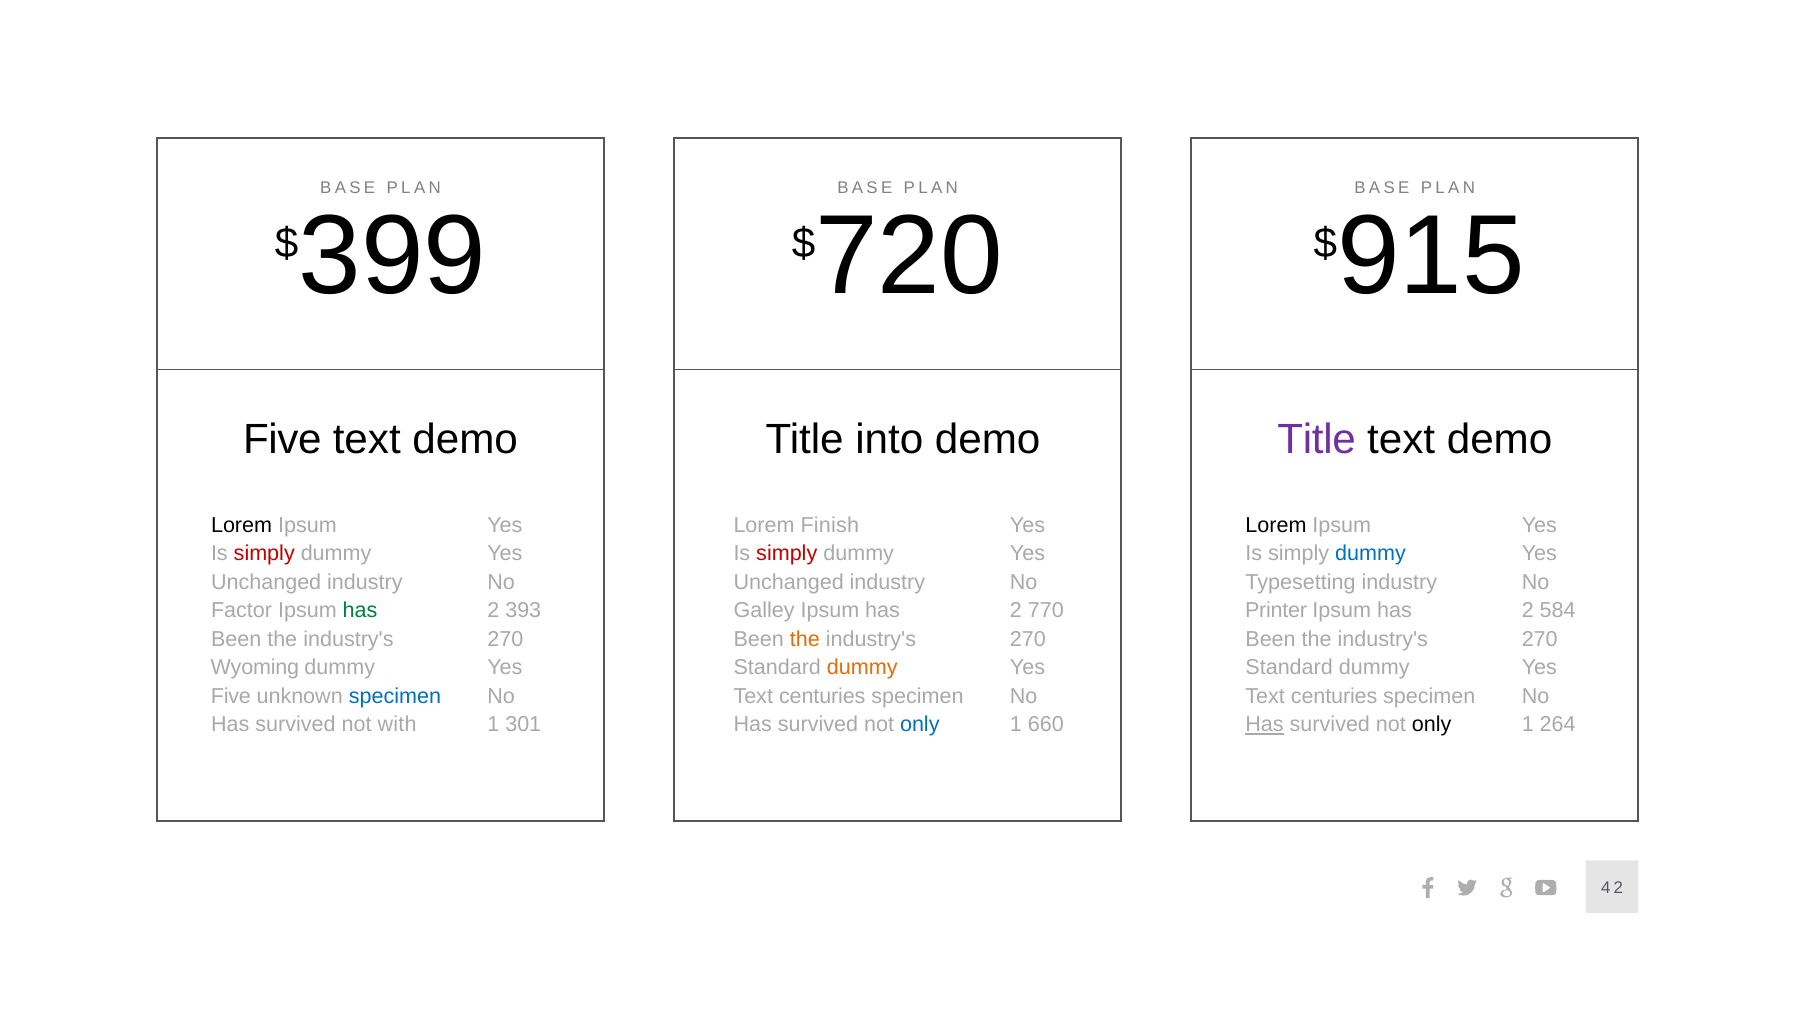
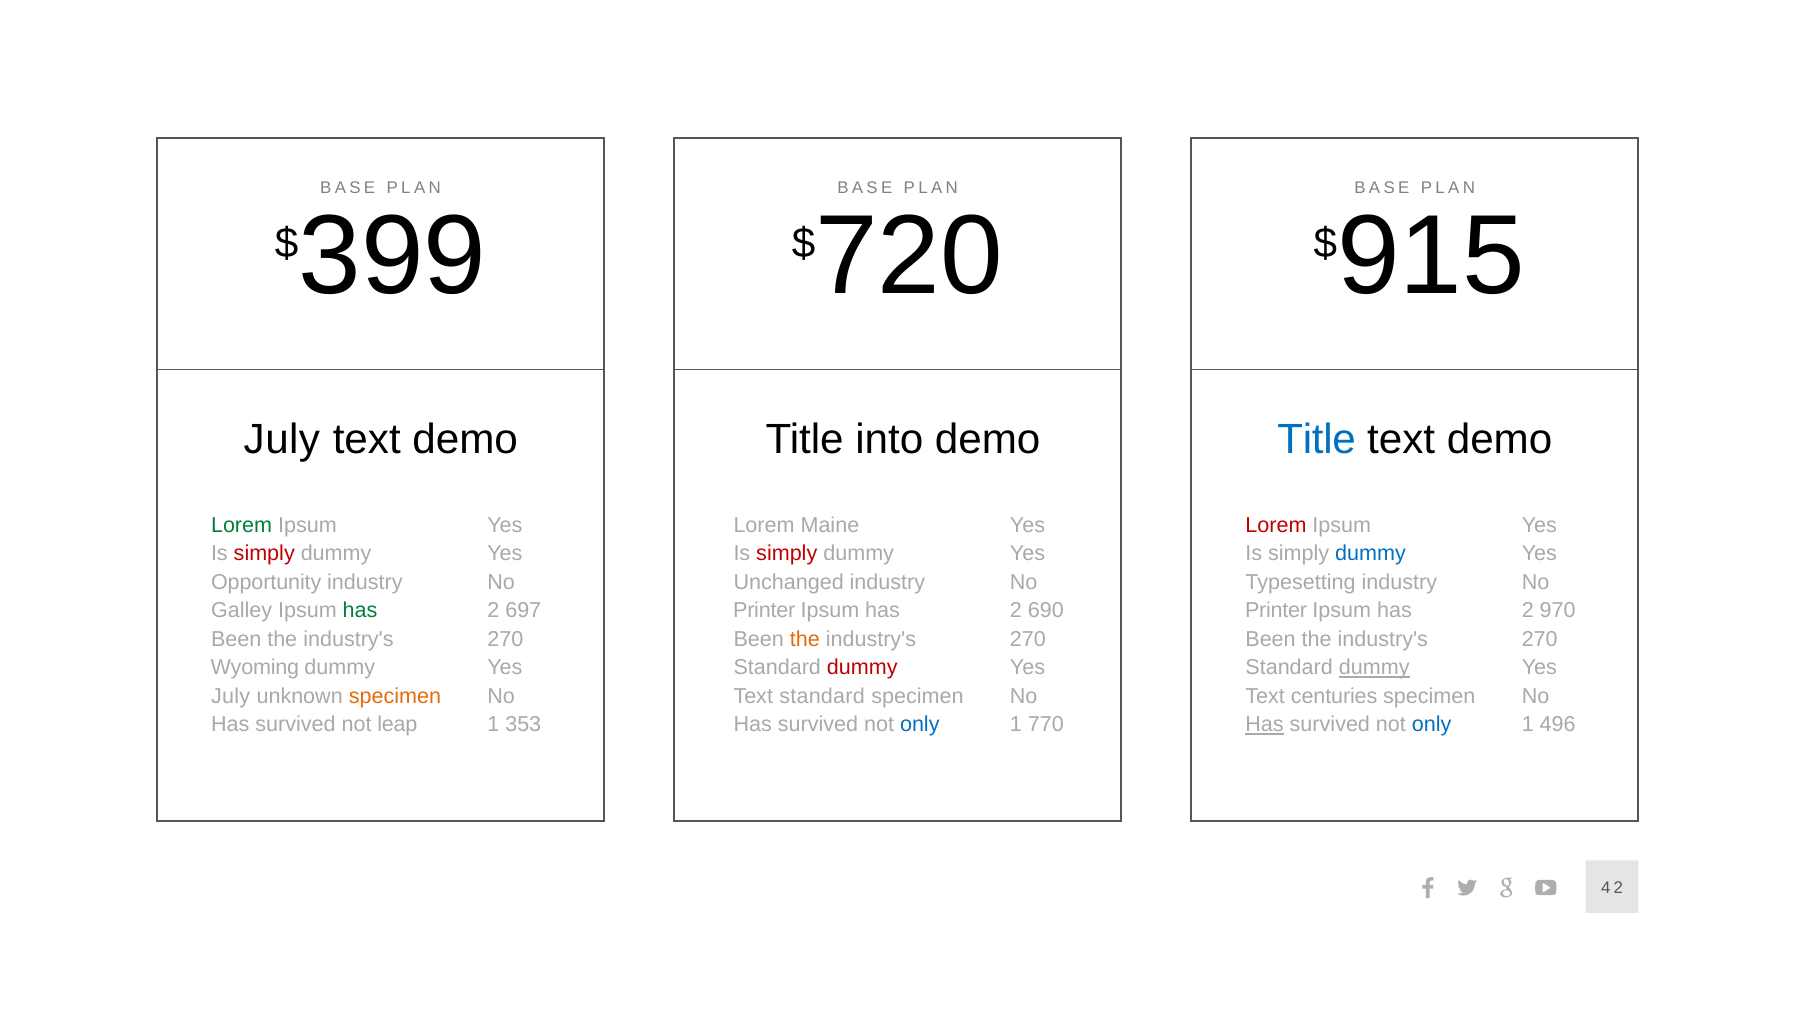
Five at (282, 439): Five -> July
Title at (1317, 439) colour: purple -> blue
Lorem at (242, 525) colour: black -> green
Finish: Finish -> Maine
Lorem at (1276, 525) colour: black -> red
Unchanged at (266, 582): Unchanged -> Opportunity
Factor: Factor -> Galley
393: 393 -> 697
Galley at (764, 610): Galley -> Printer
770: 770 -> 690
584: 584 -> 970
dummy at (862, 667) colour: orange -> red
dummy at (1374, 667) underline: none -> present
Five at (231, 696): Five -> July
specimen at (395, 696) colour: blue -> orange
centuries at (822, 696): centuries -> standard
with: with -> leap
301: 301 -> 353
660: 660 -> 770
only at (1432, 724) colour: black -> blue
264: 264 -> 496
